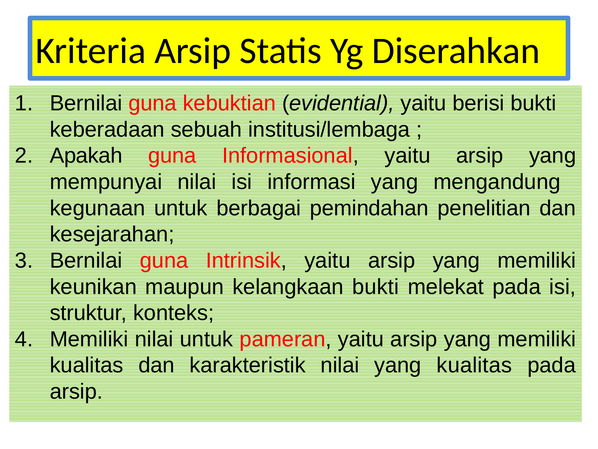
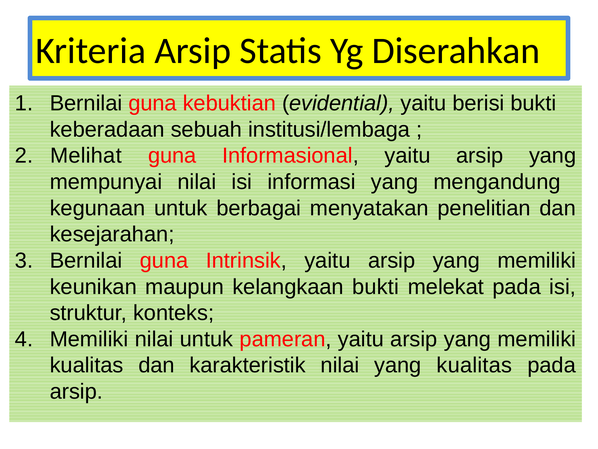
Apakah: Apakah -> Melihat
pemindahan: pemindahan -> menyatakan
